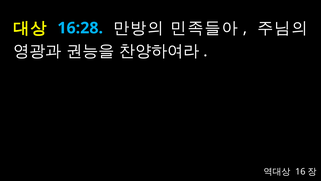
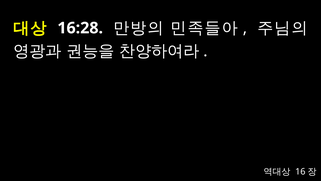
16:28 colour: light blue -> white
